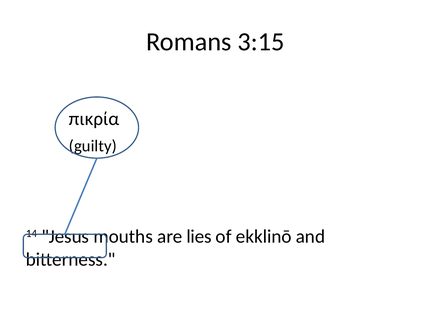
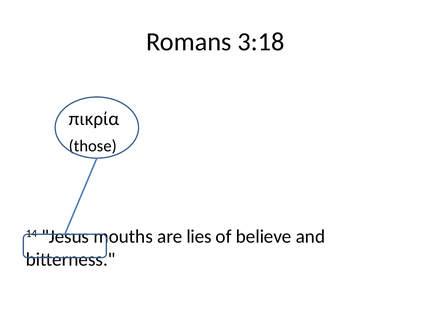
3:15: 3:15 -> 3:18
guilty: guilty -> those
ekklinō: ekklinō -> believe
